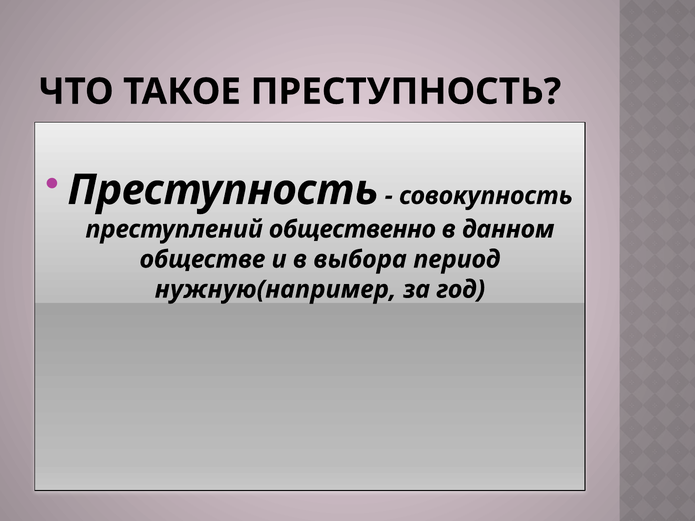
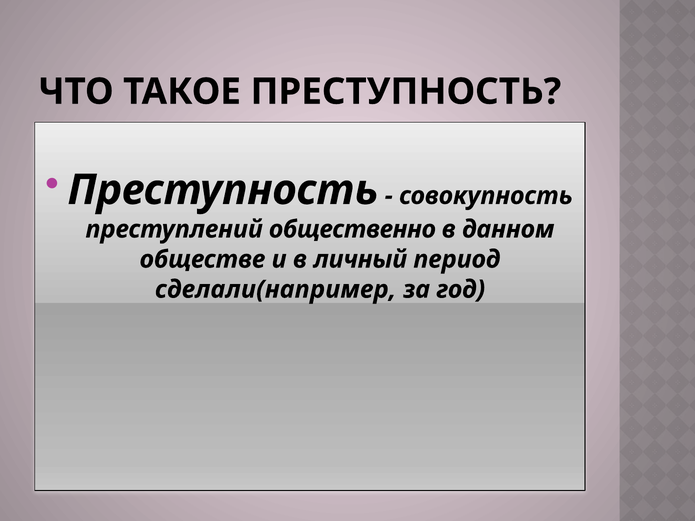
выбора: выбора -> личный
нужную(например: нужную(например -> сделали(например
